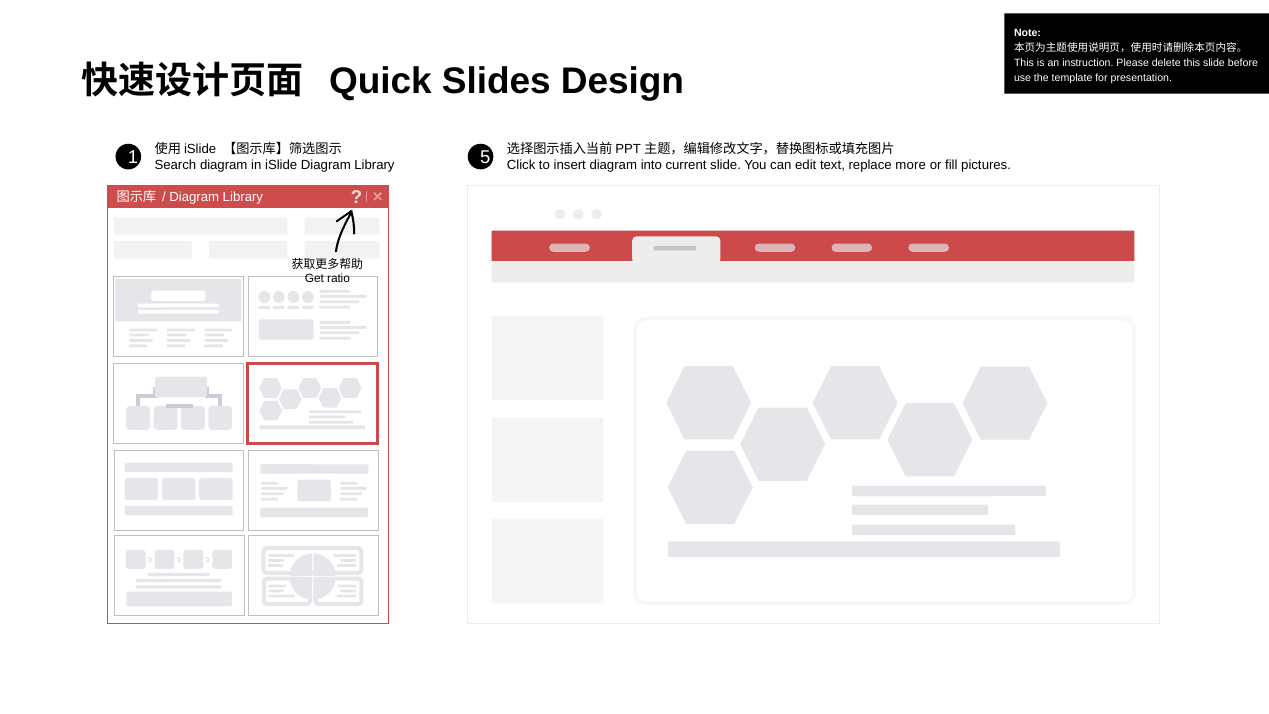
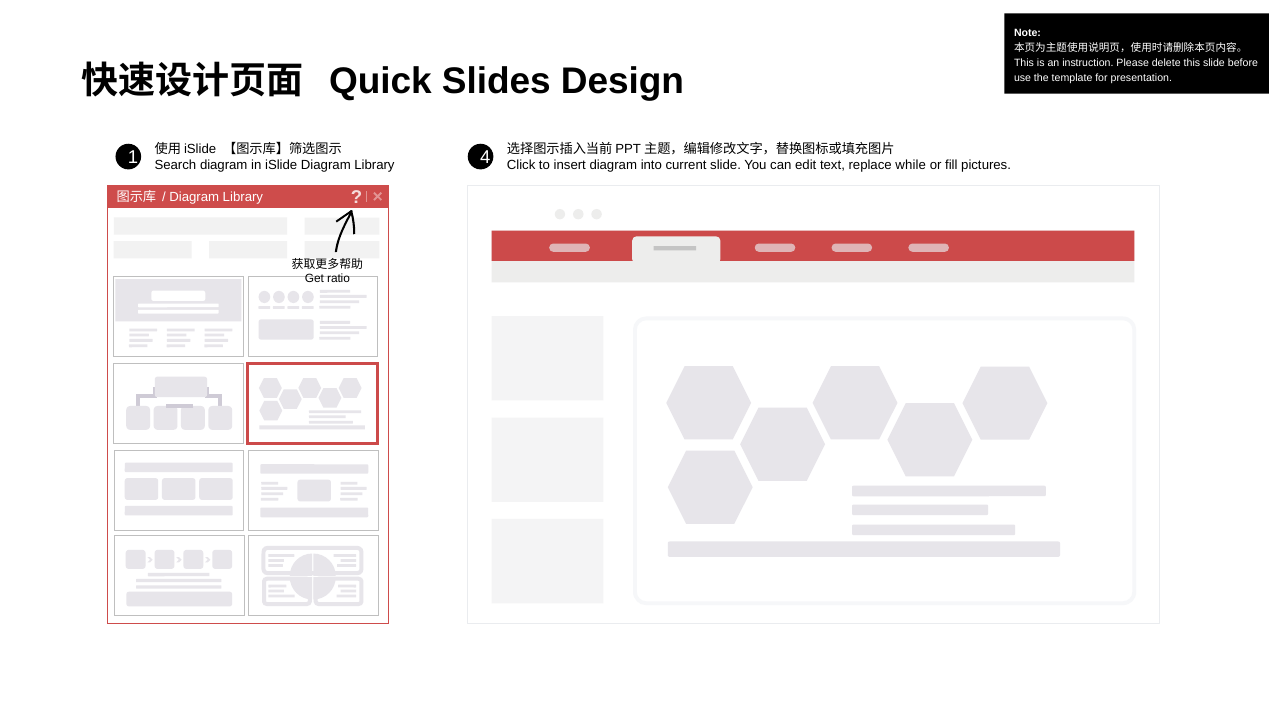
5: 5 -> 4
more: more -> while
